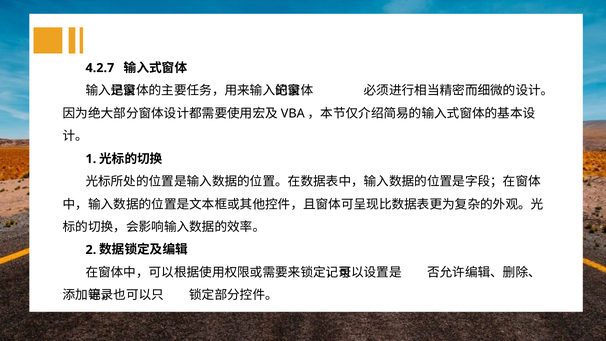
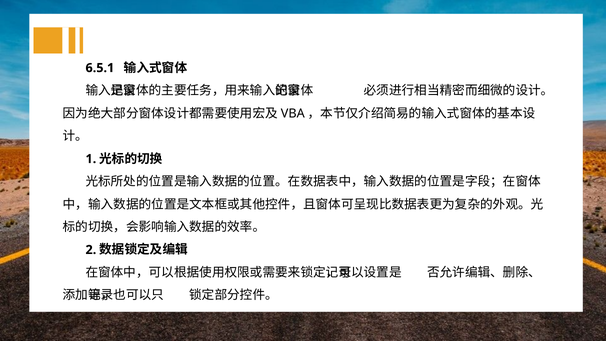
4.2.7: 4.2.7 -> 6.5.1
